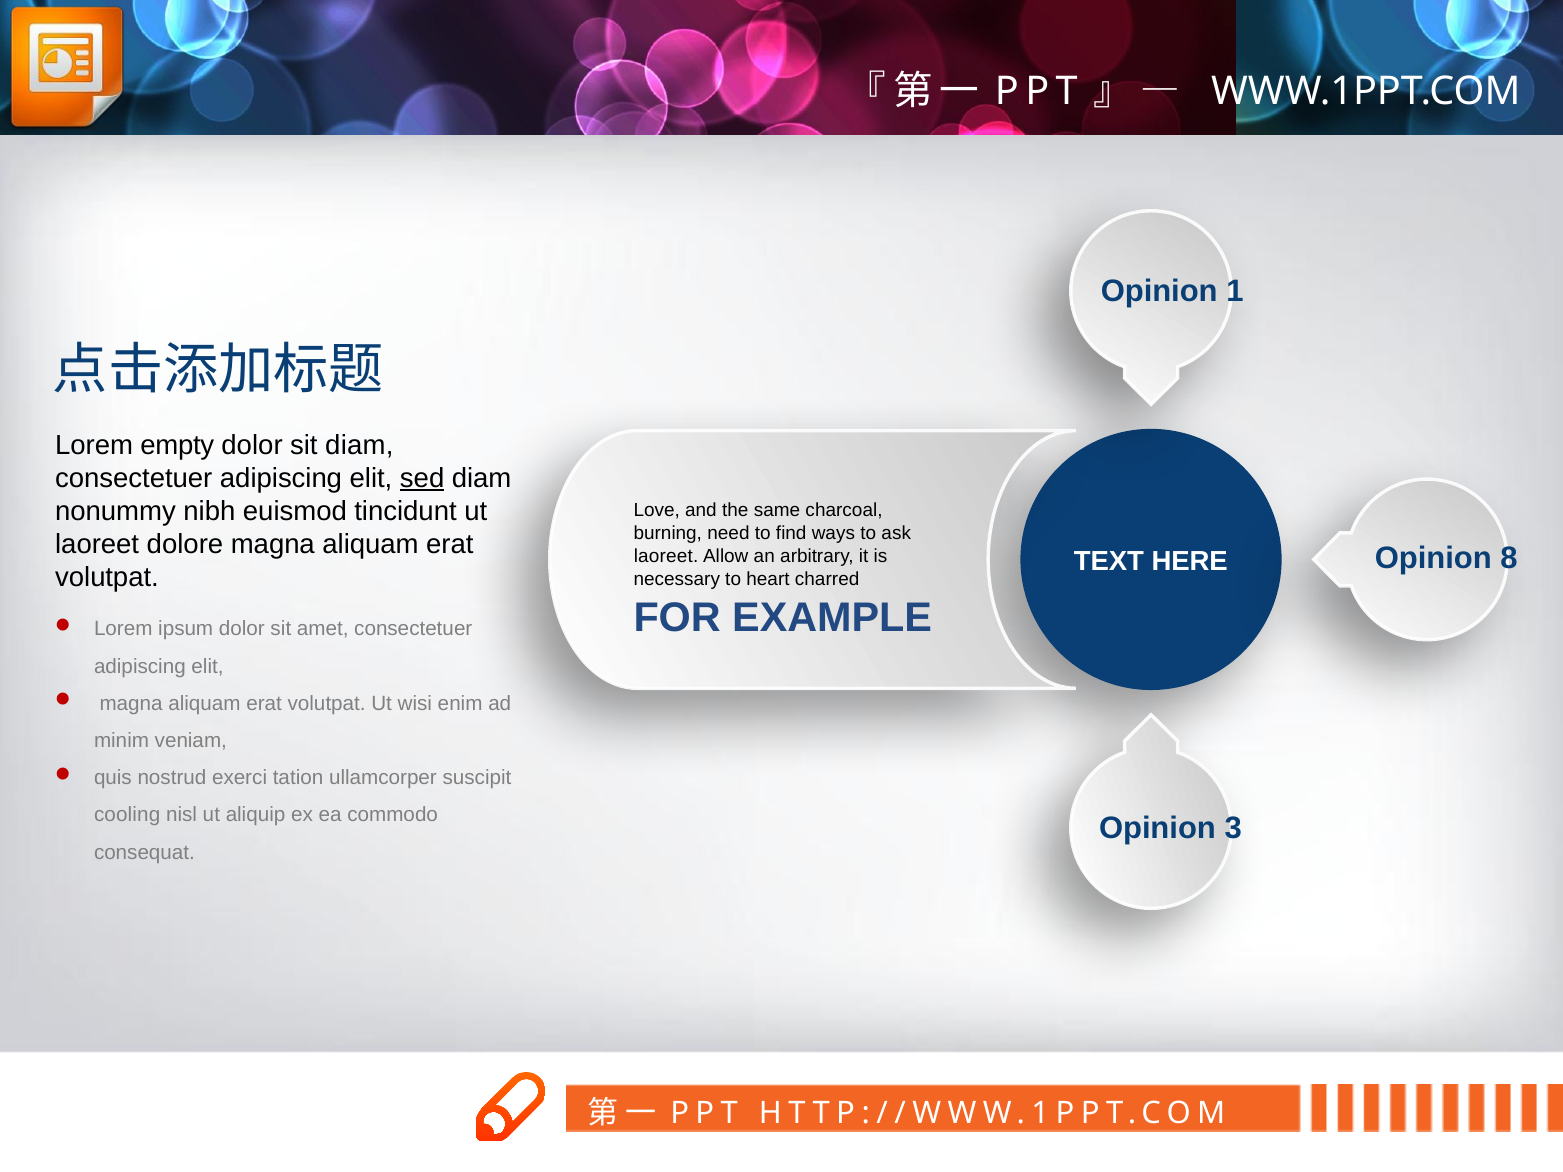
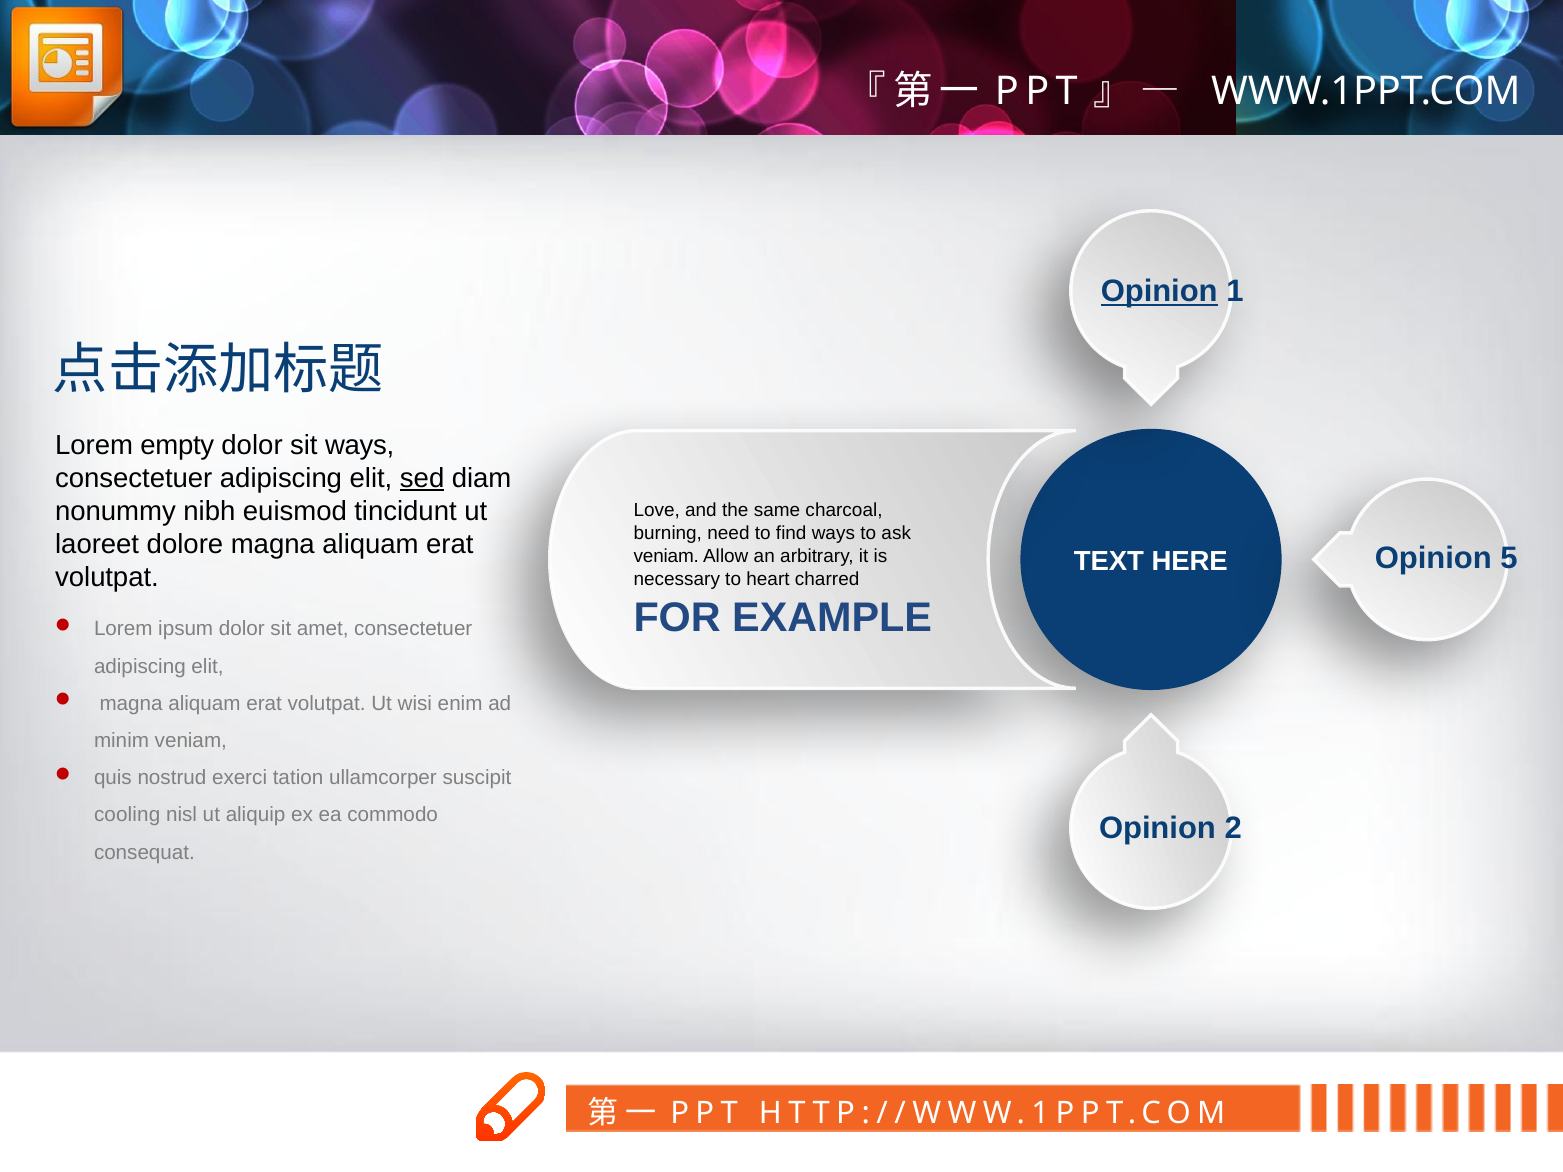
Opinion at (1159, 292) underline: none -> present
sit diam: diam -> ways
8: 8 -> 5
laoreet at (666, 556): laoreet -> veniam
3: 3 -> 2
